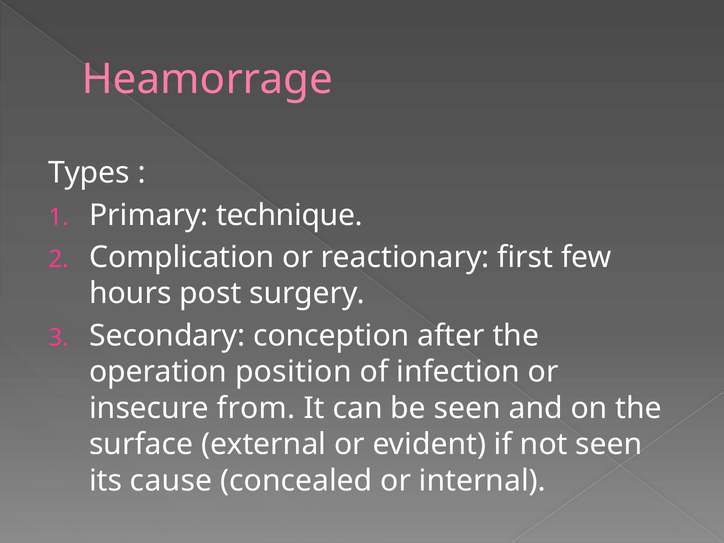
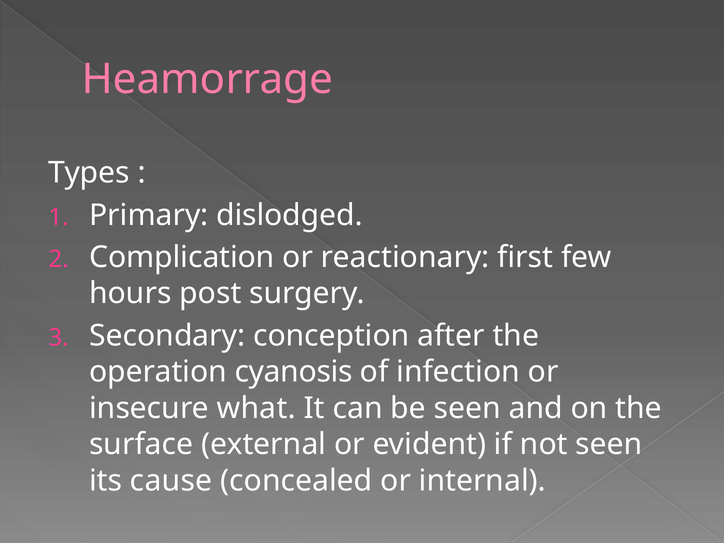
technique: technique -> dislodged
position: position -> cyanosis
from: from -> what
